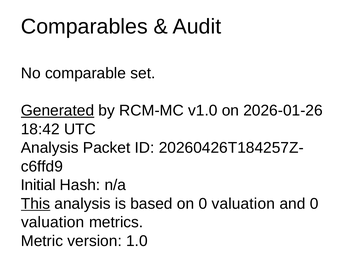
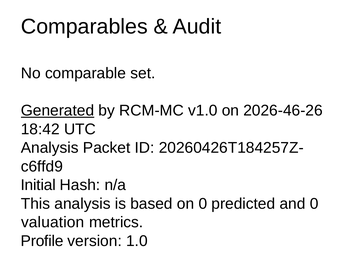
2026-01-26: 2026-01-26 -> 2026-46-26
This underline: present -> none
on 0 valuation: valuation -> predicted
Metric: Metric -> Profile
